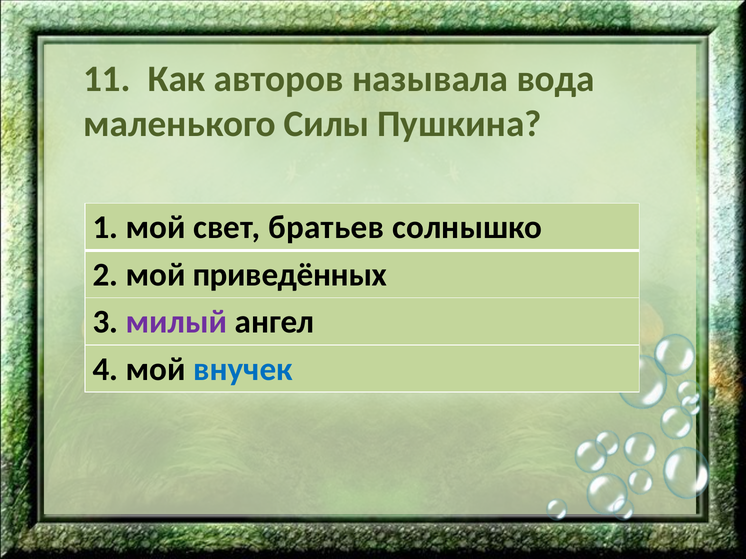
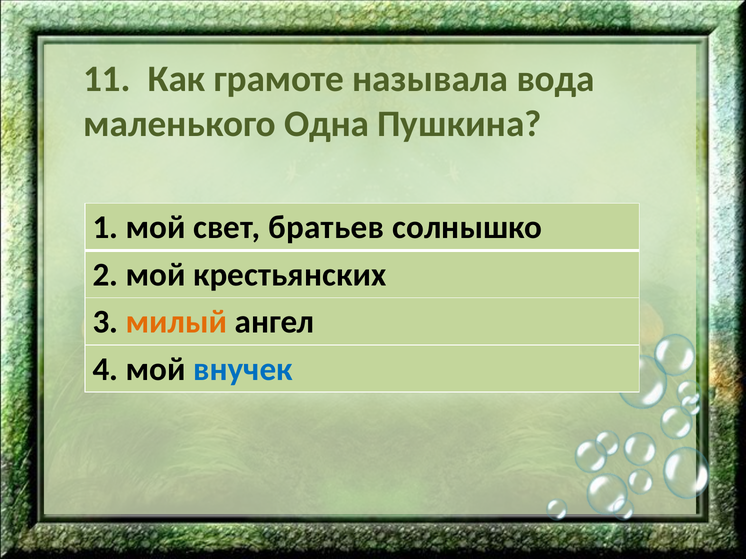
авторов: авторов -> грамоте
Силы: Силы -> Одна
приведённых: приведённых -> крестьянских
милый colour: purple -> orange
